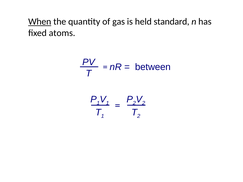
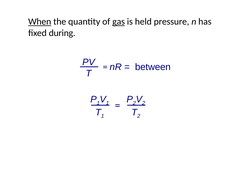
gas underline: none -> present
standard: standard -> pressure
atoms: atoms -> during
